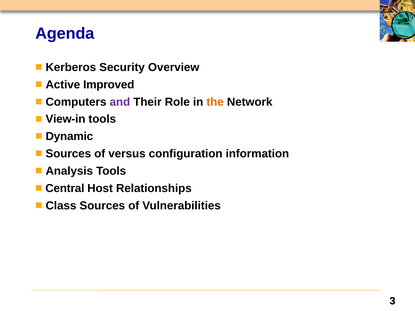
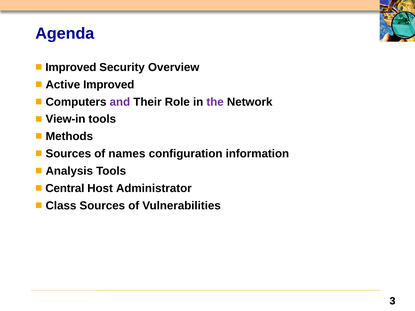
Kerberos at (71, 67): Kerberos -> Improved
the colour: orange -> purple
Dynamic: Dynamic -> Methods
versus: versus -> names
Relationships: Relationships -> Administrator
